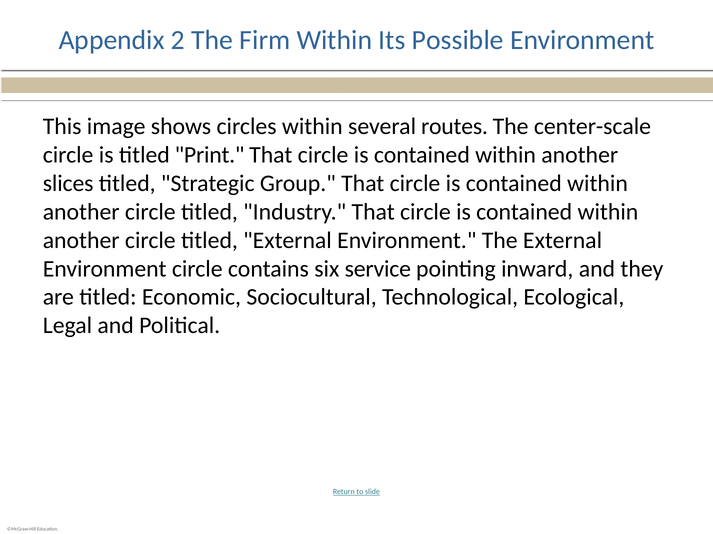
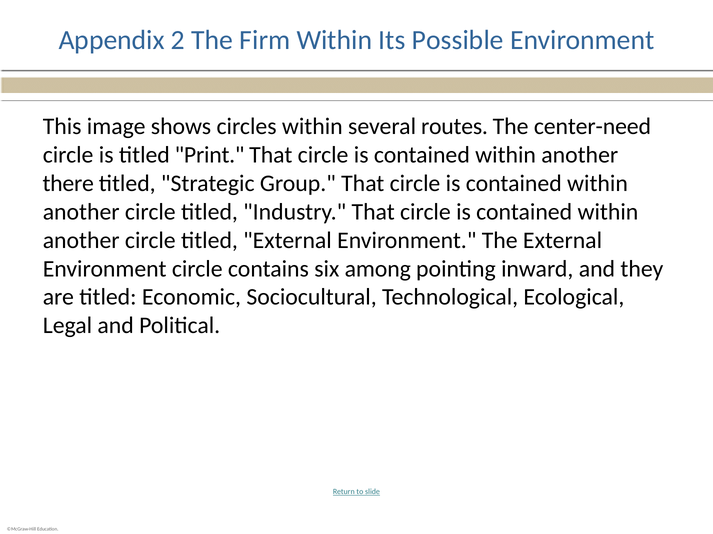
center-scale: center-scale -> center-need
slices: slices -> there
service: service -> among
